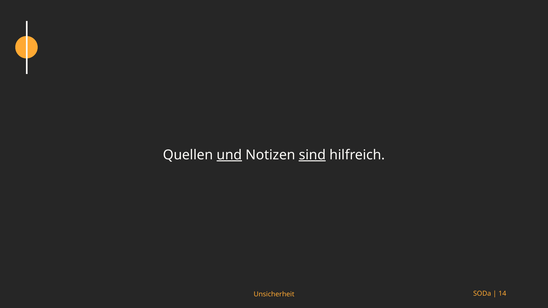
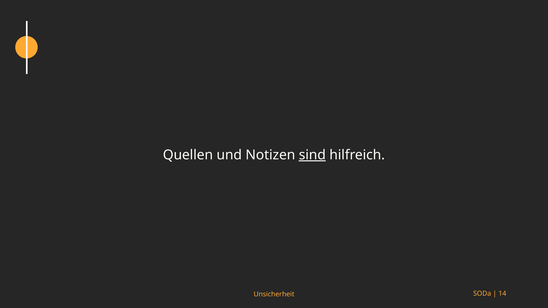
und underline: present -> none
